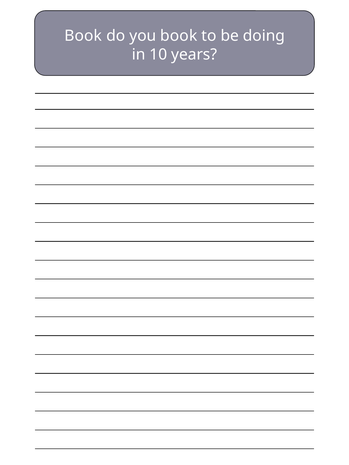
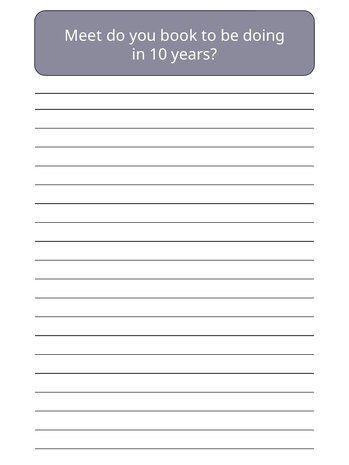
Book at (83, 36): Book -> Meet
